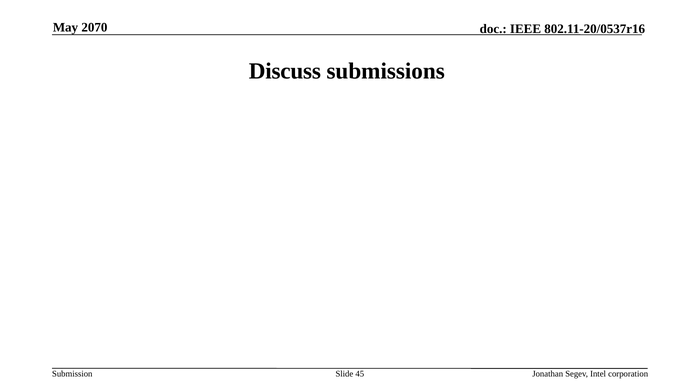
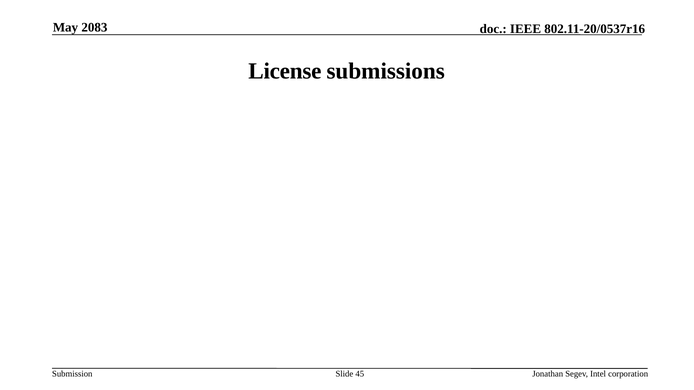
2070: 2070 -> 2083
Discuss: Discuss -> License
